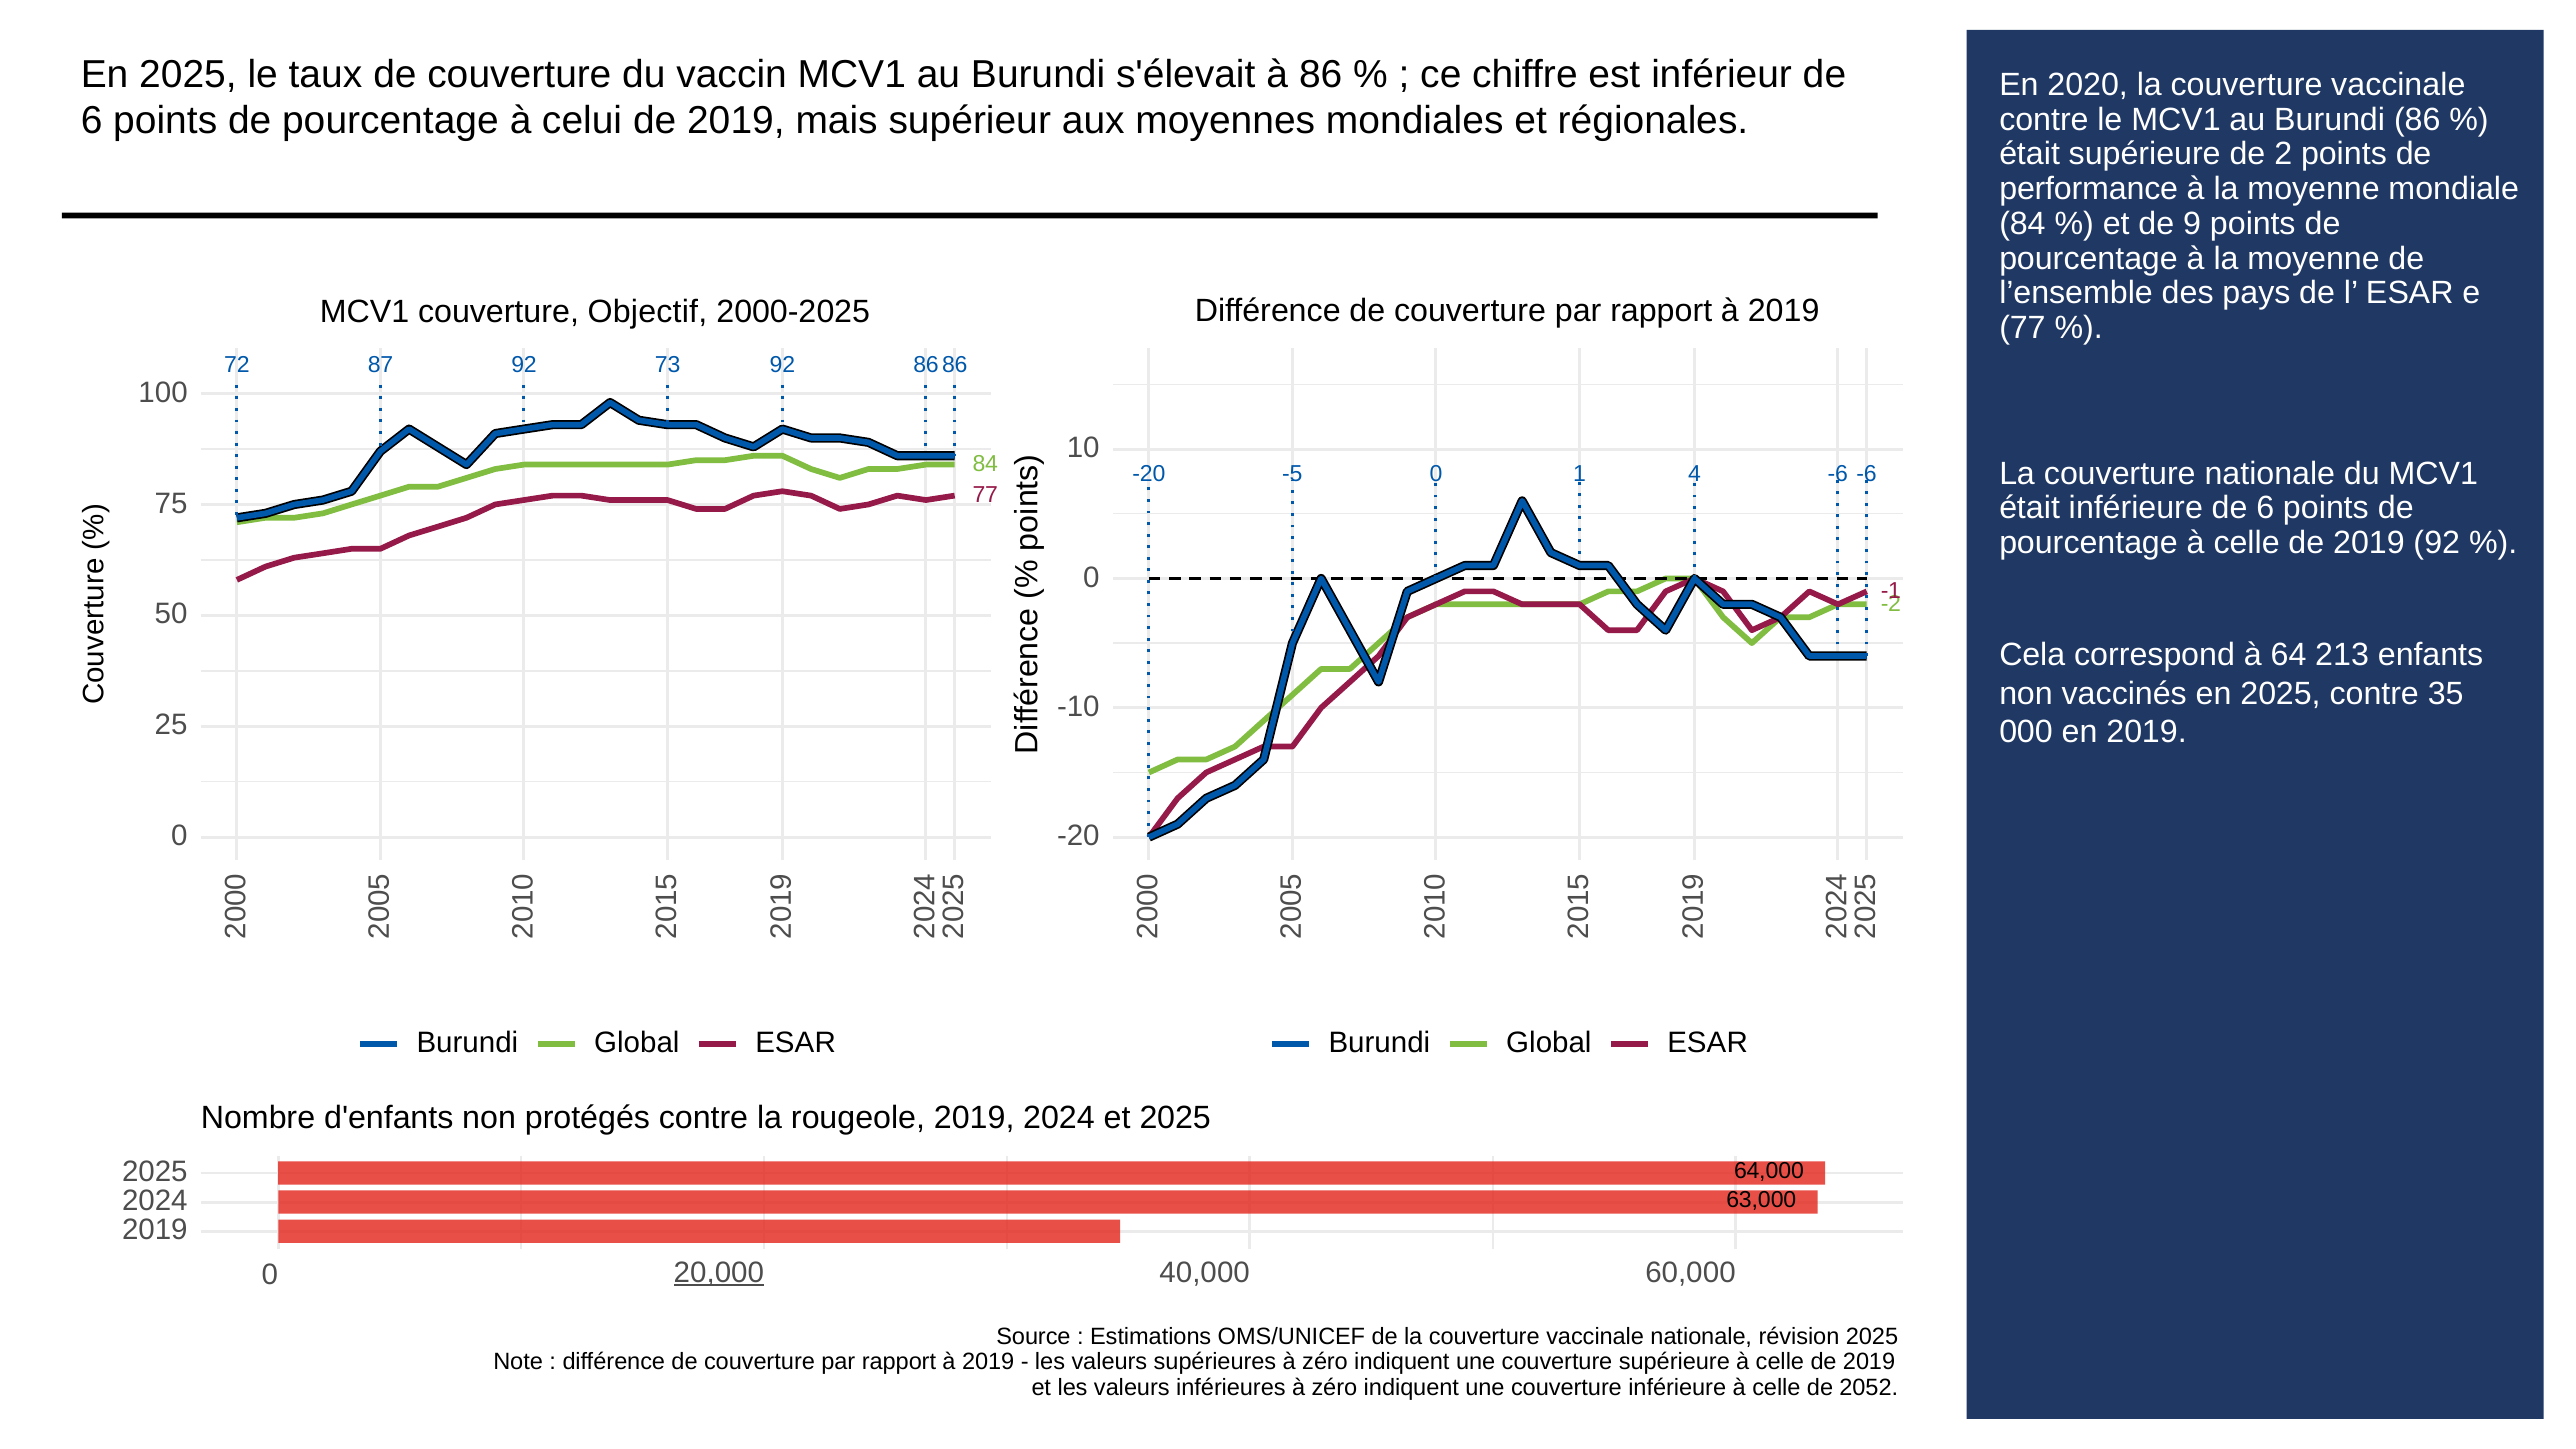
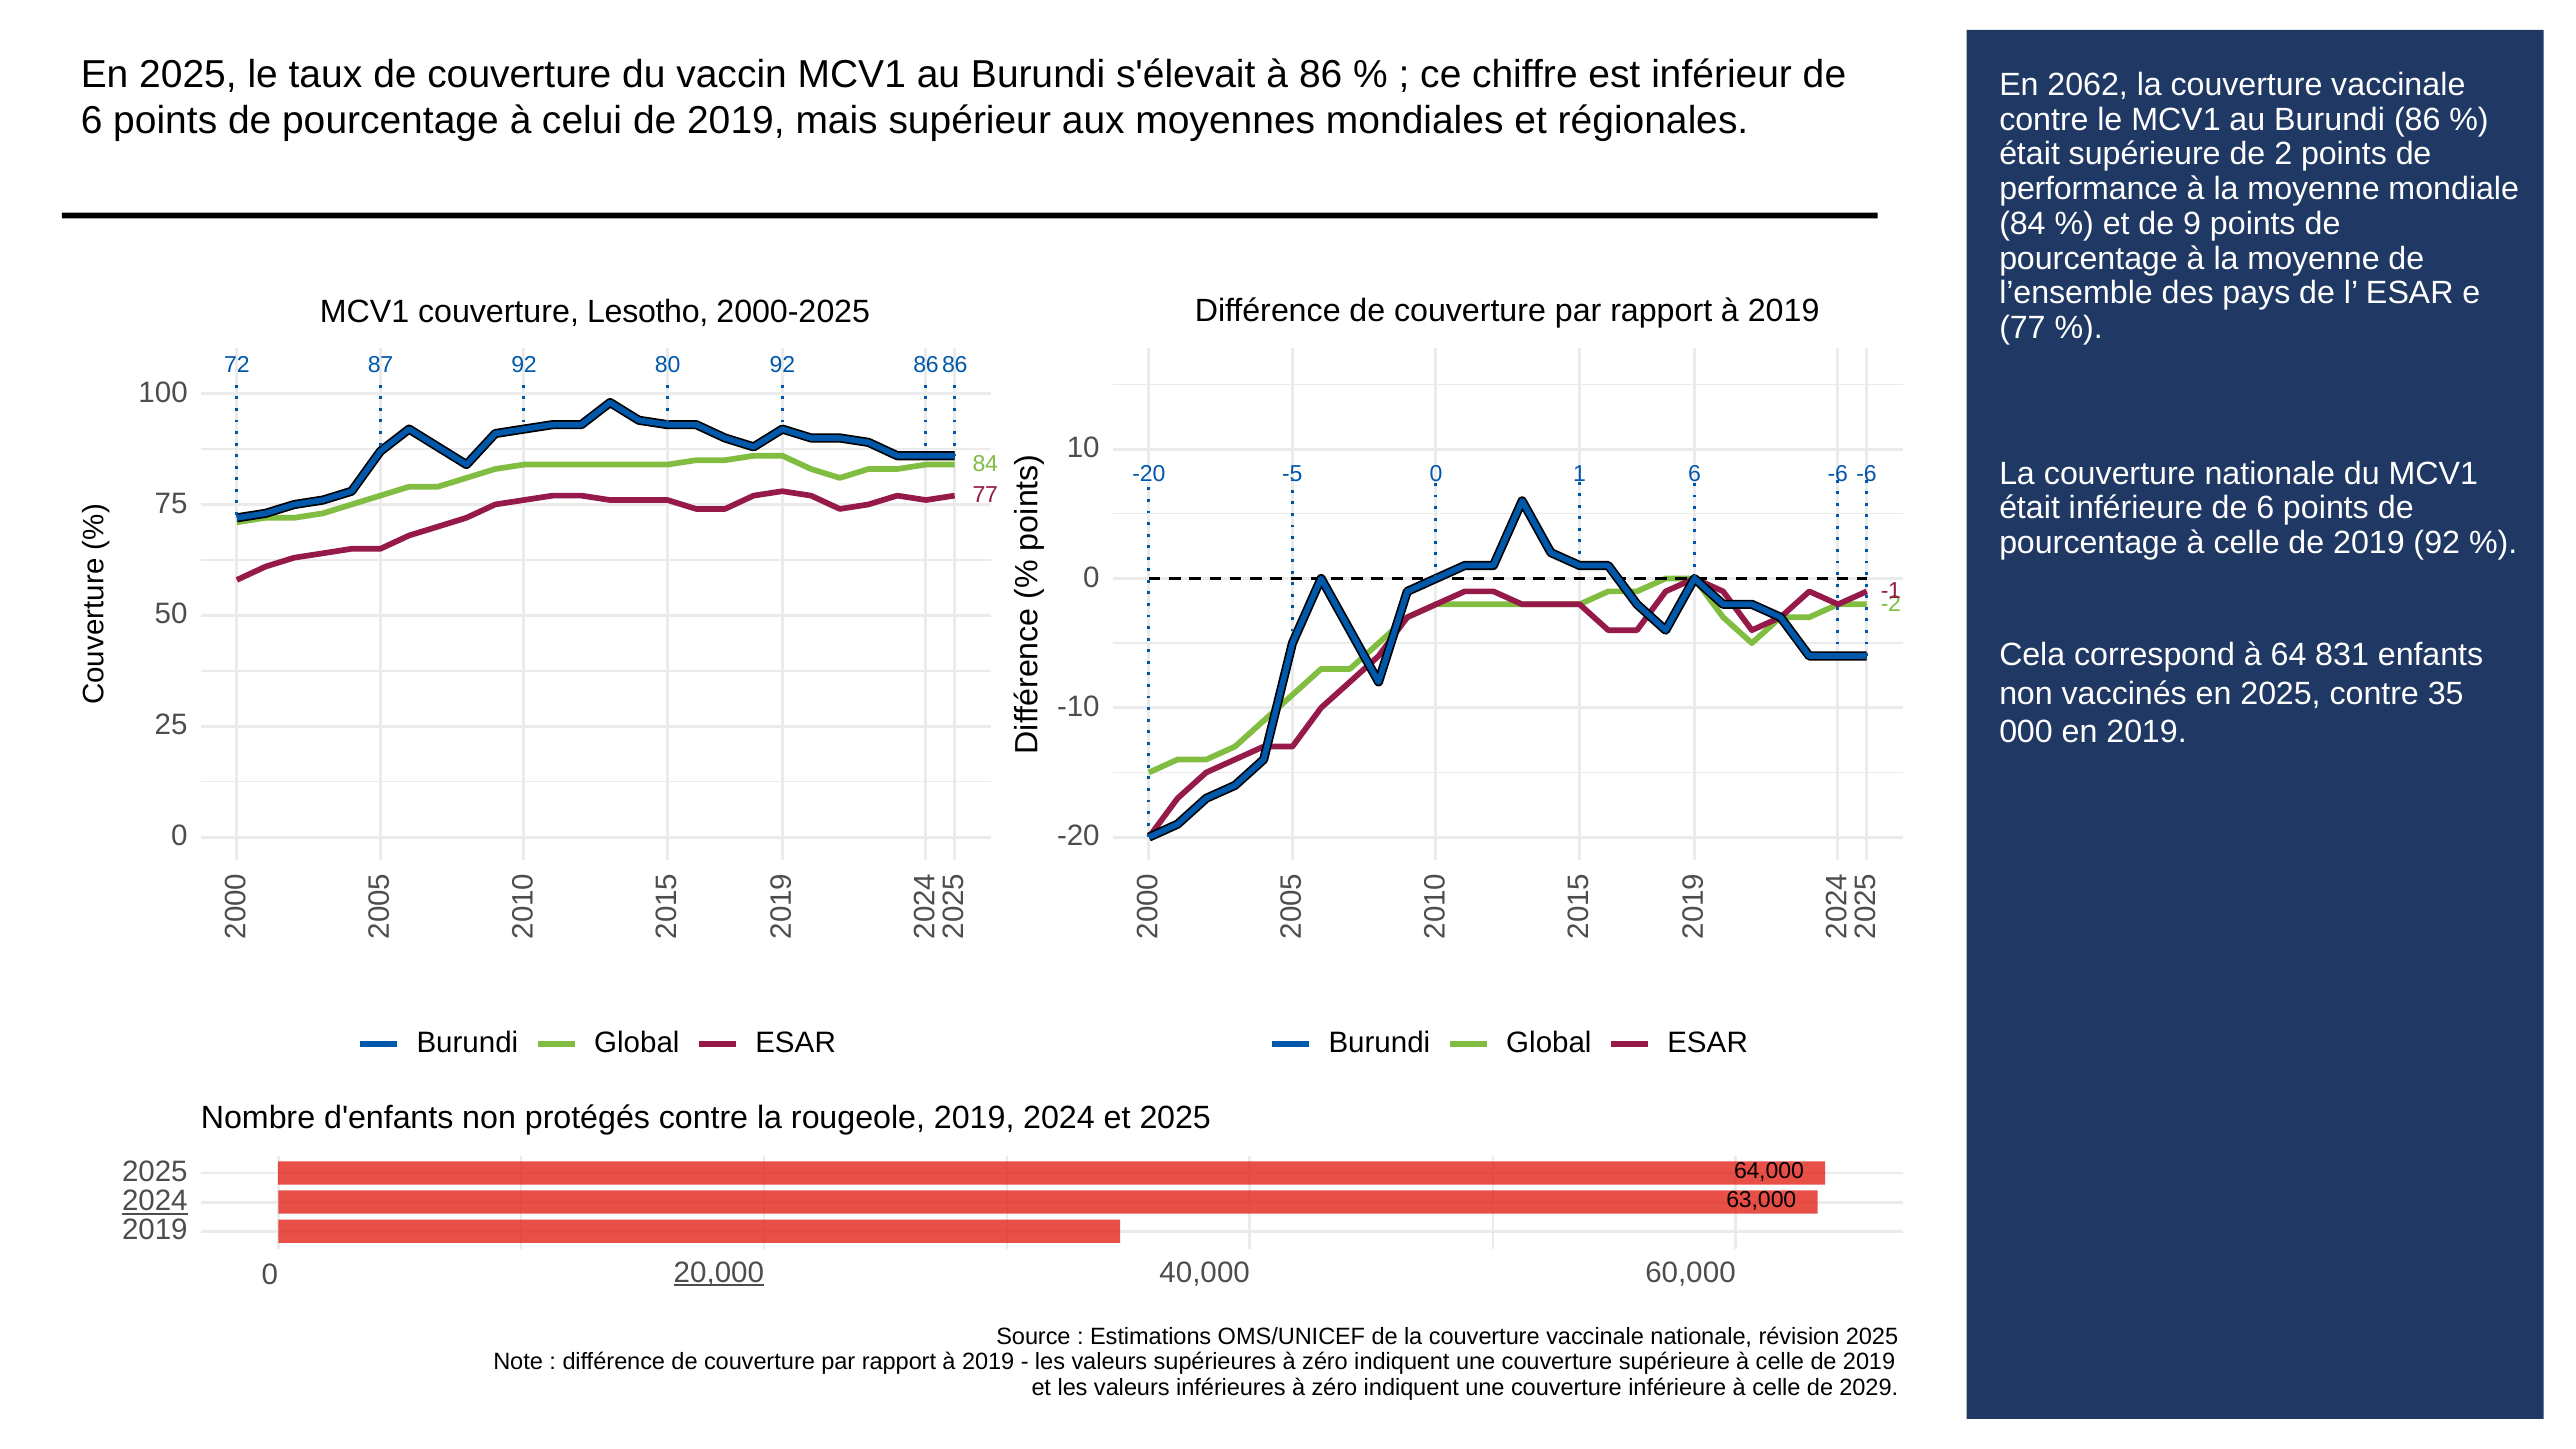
2020: 2020 -> 2062
Objectif: Objectif -> Lesotho
73: 73 -> 80
1 4: 4 -> 6
213: 213 -> 831
2024 at (155, 1201) underline: none -> present
2052: 2052 -> 2029
